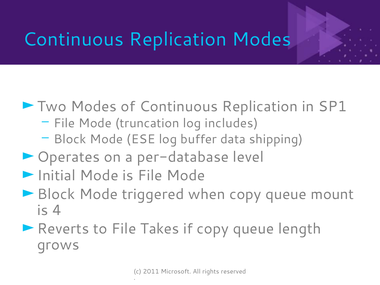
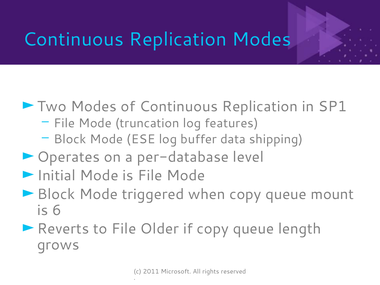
includes: includes -> features
4: 4 -> 6
Takes: Takes -> Older
